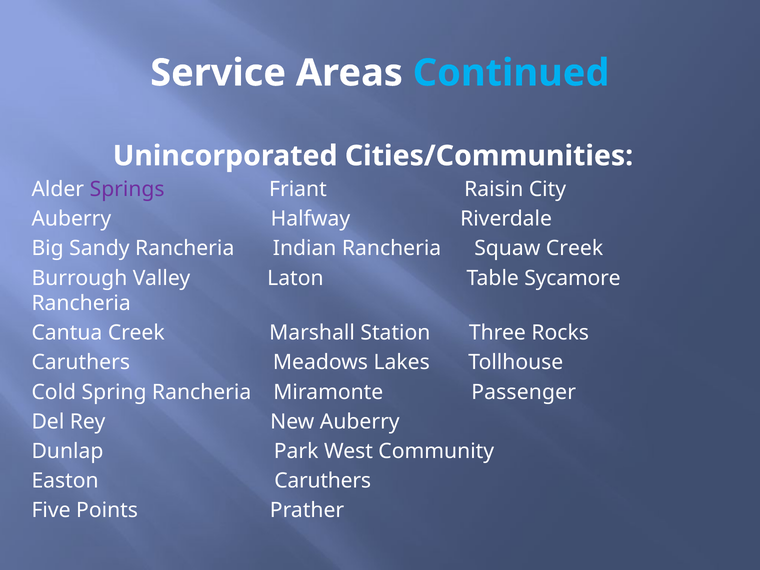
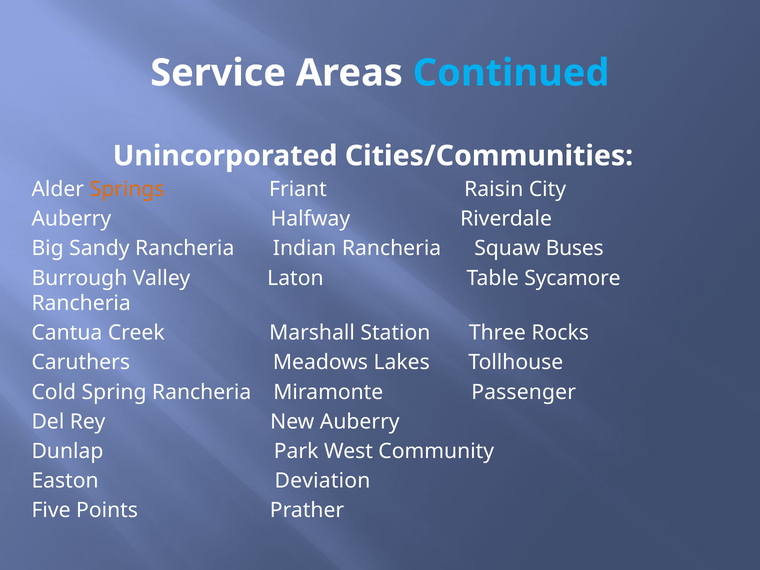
Springs colour: purple -> orange
Squaw Creek: Creek -> Buses
Easton Caruthers: Caruthers -> Deviation
